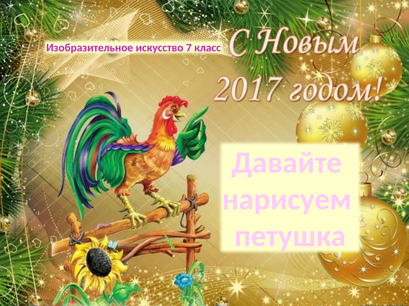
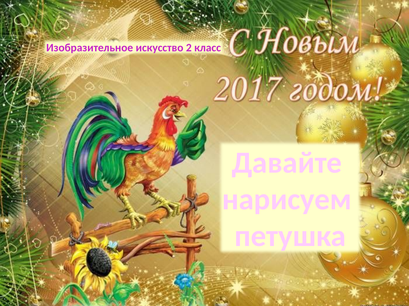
7: 7 -> 2
